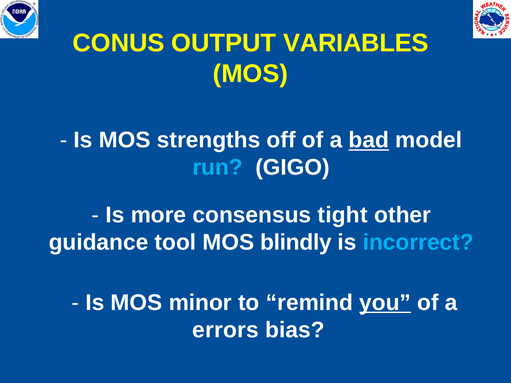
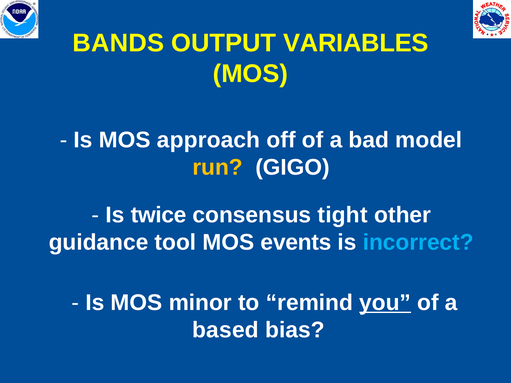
CONUS: CONUS -> BANDS
strengths: strengths -> approach
bad underline: present -> none
run colour: light blue -> yellow
more: more -> twice
blindly: blindly -> events
errors: errors -> based
